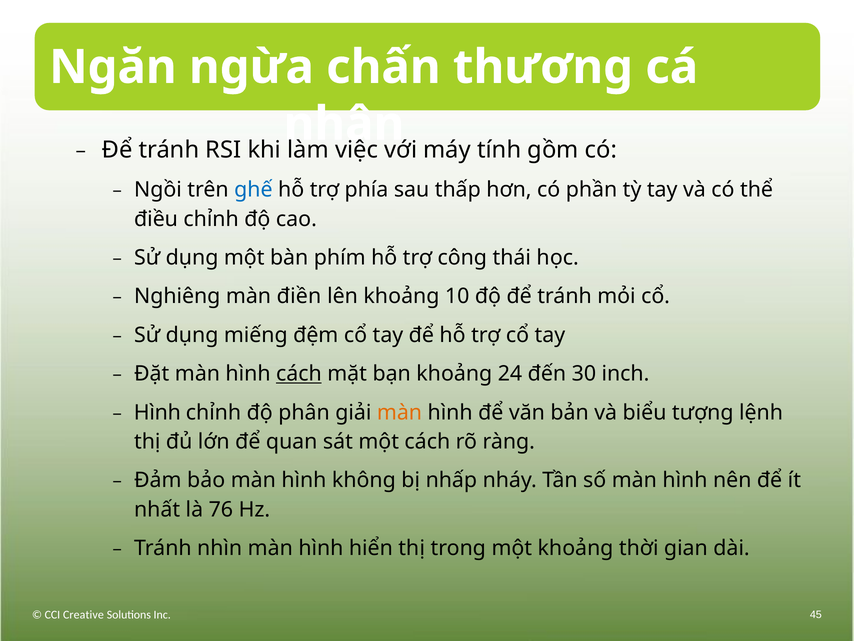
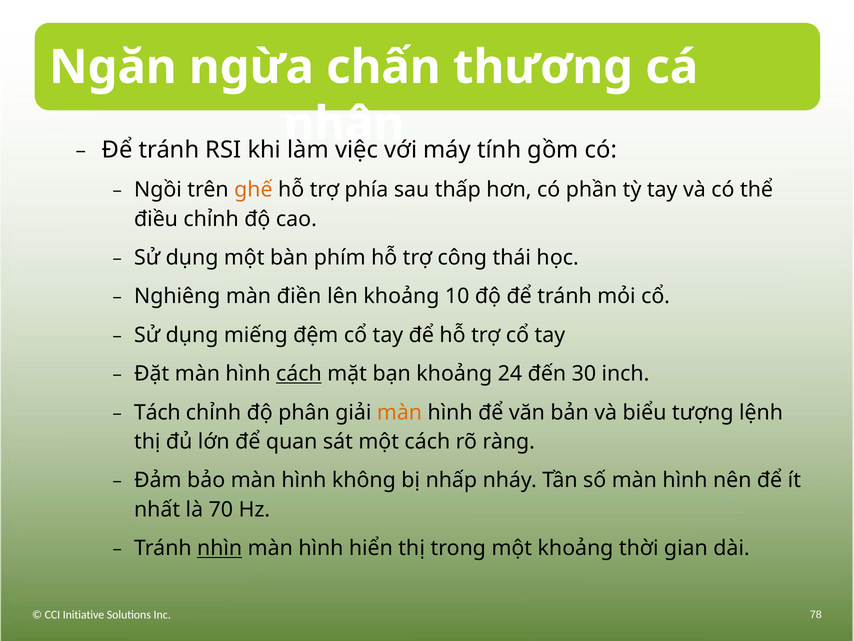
ghế colour: blue -> orange
Hình at (157, 412): Hình -> Tách
76: 76 -> 70
nhìn underline: none -> present
Creative: Creative -> Initiative
45: 45 -> 78
